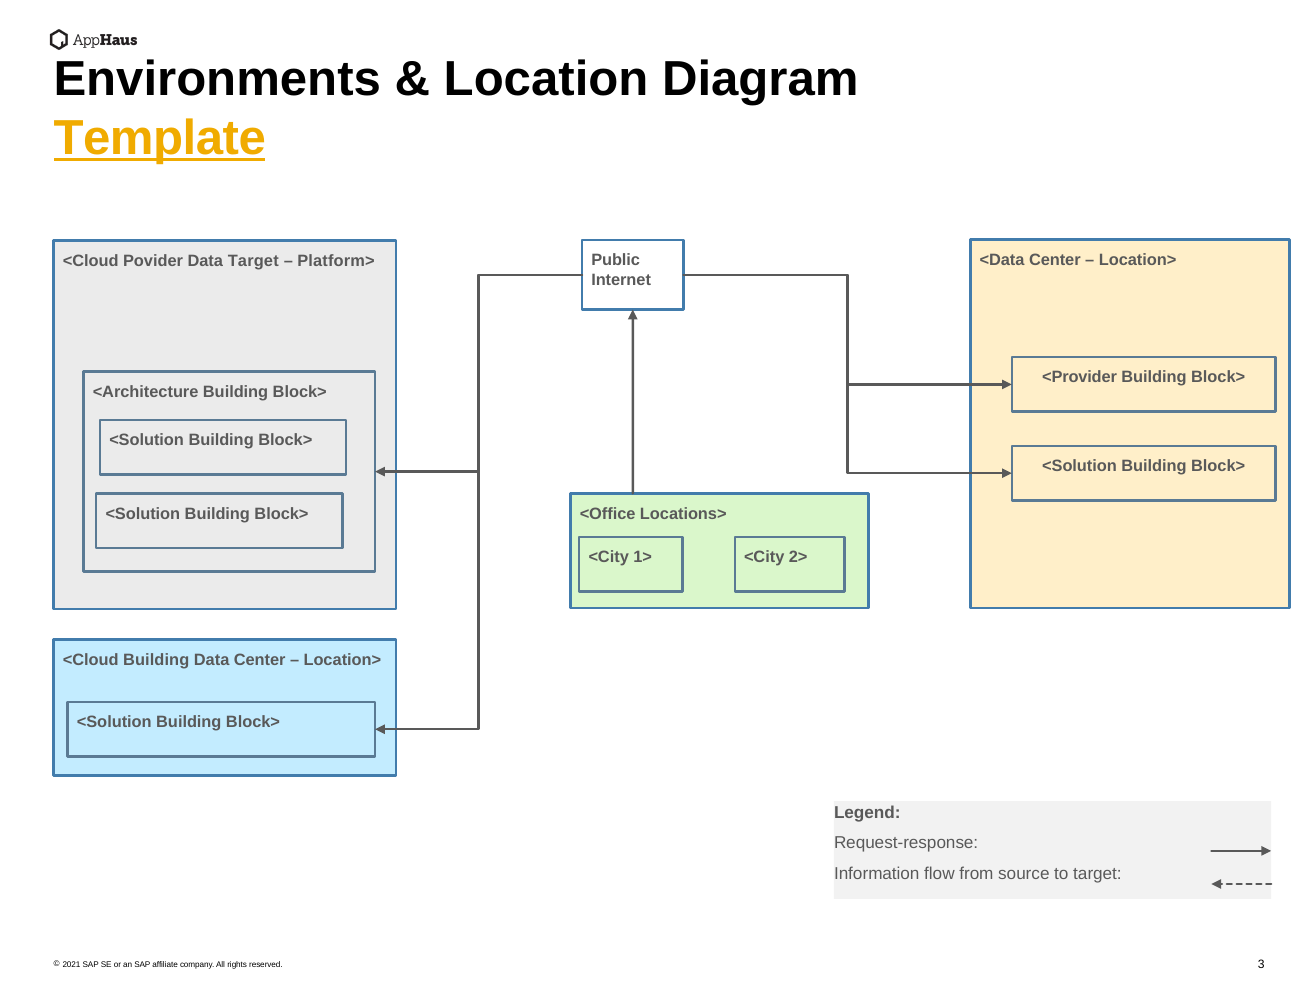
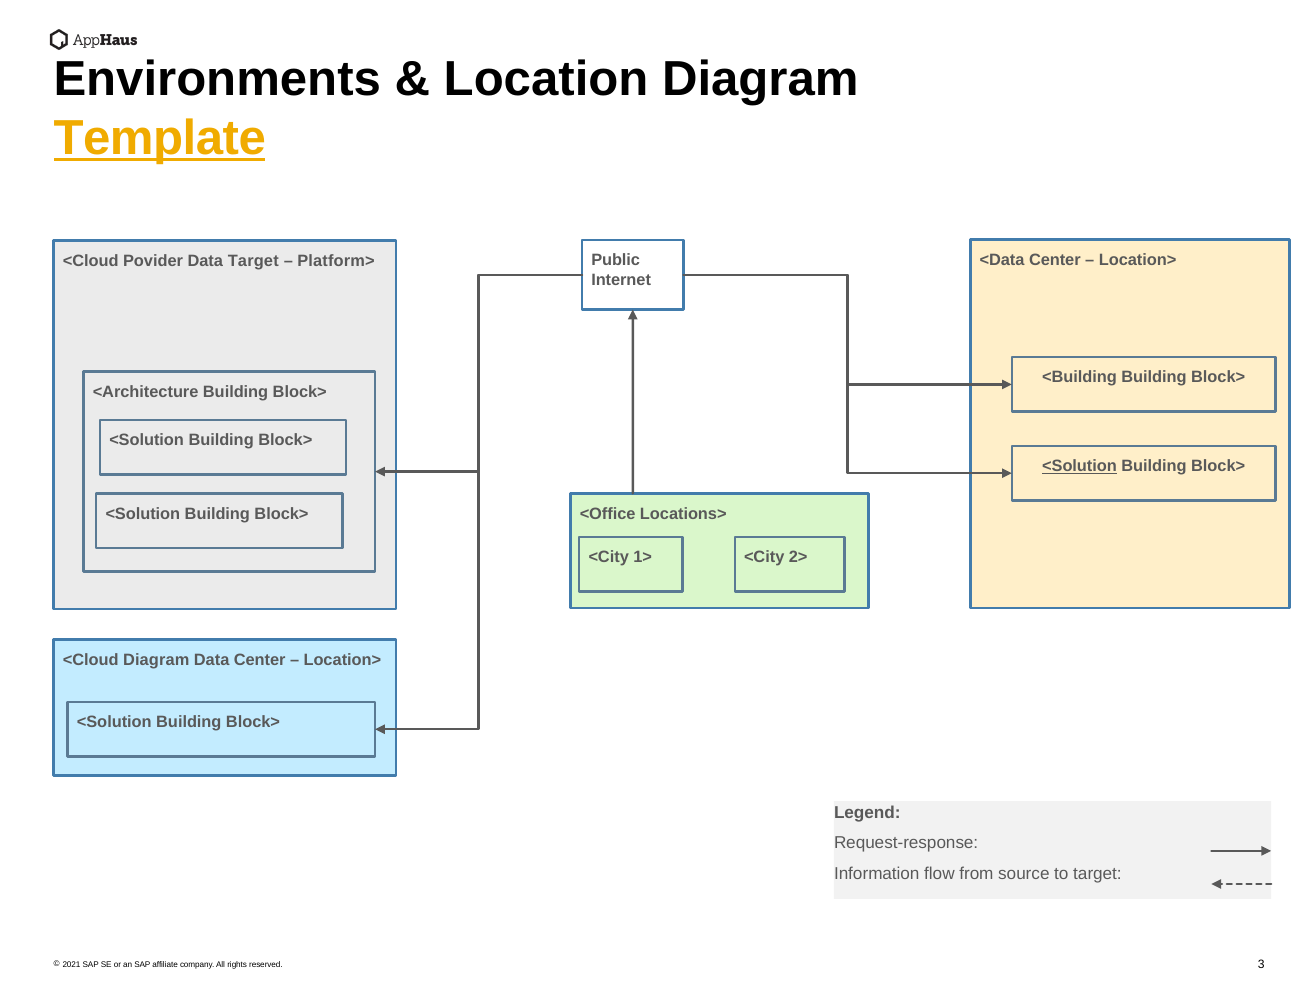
<Provider: <Provider -> <Building
<Solution at (1079, 466) underline: none -> present
<Cloud Building: Building -> Diagram
